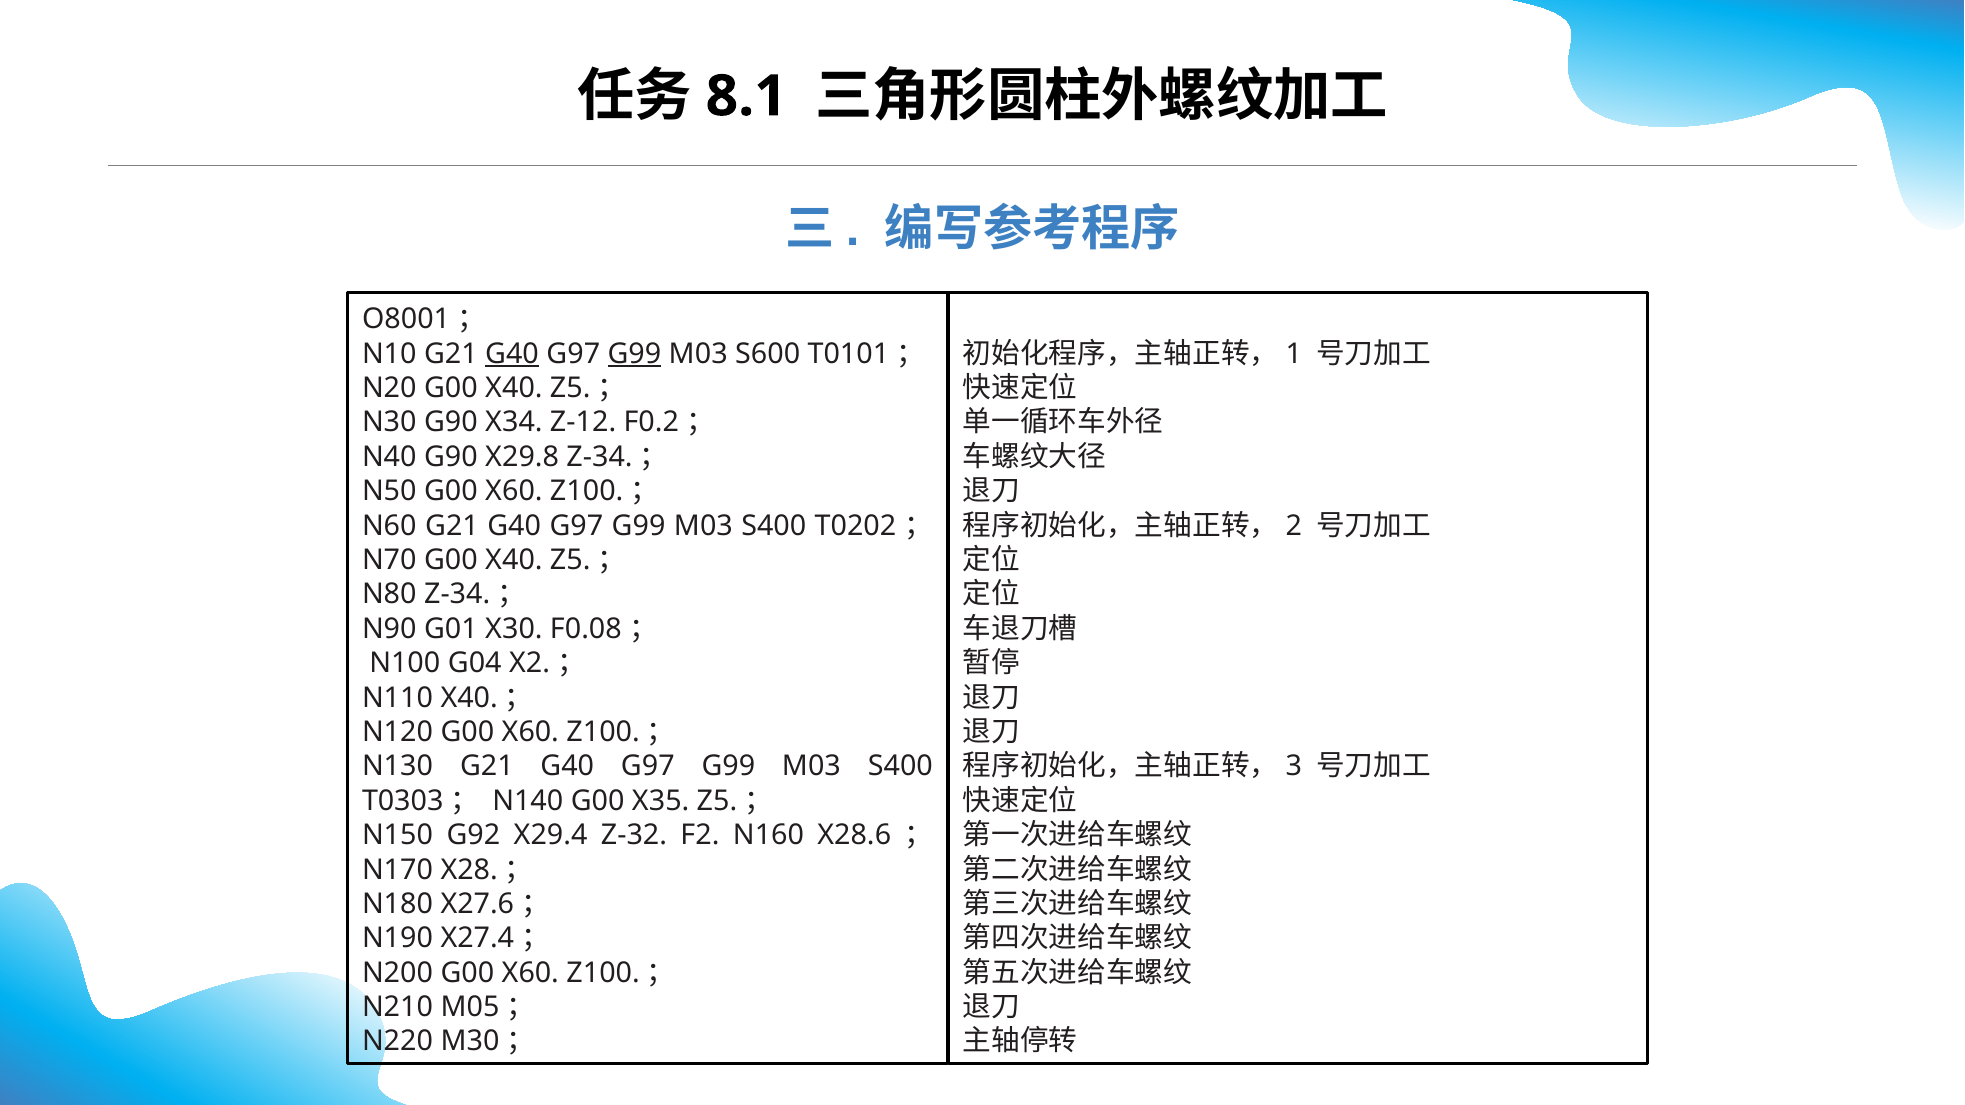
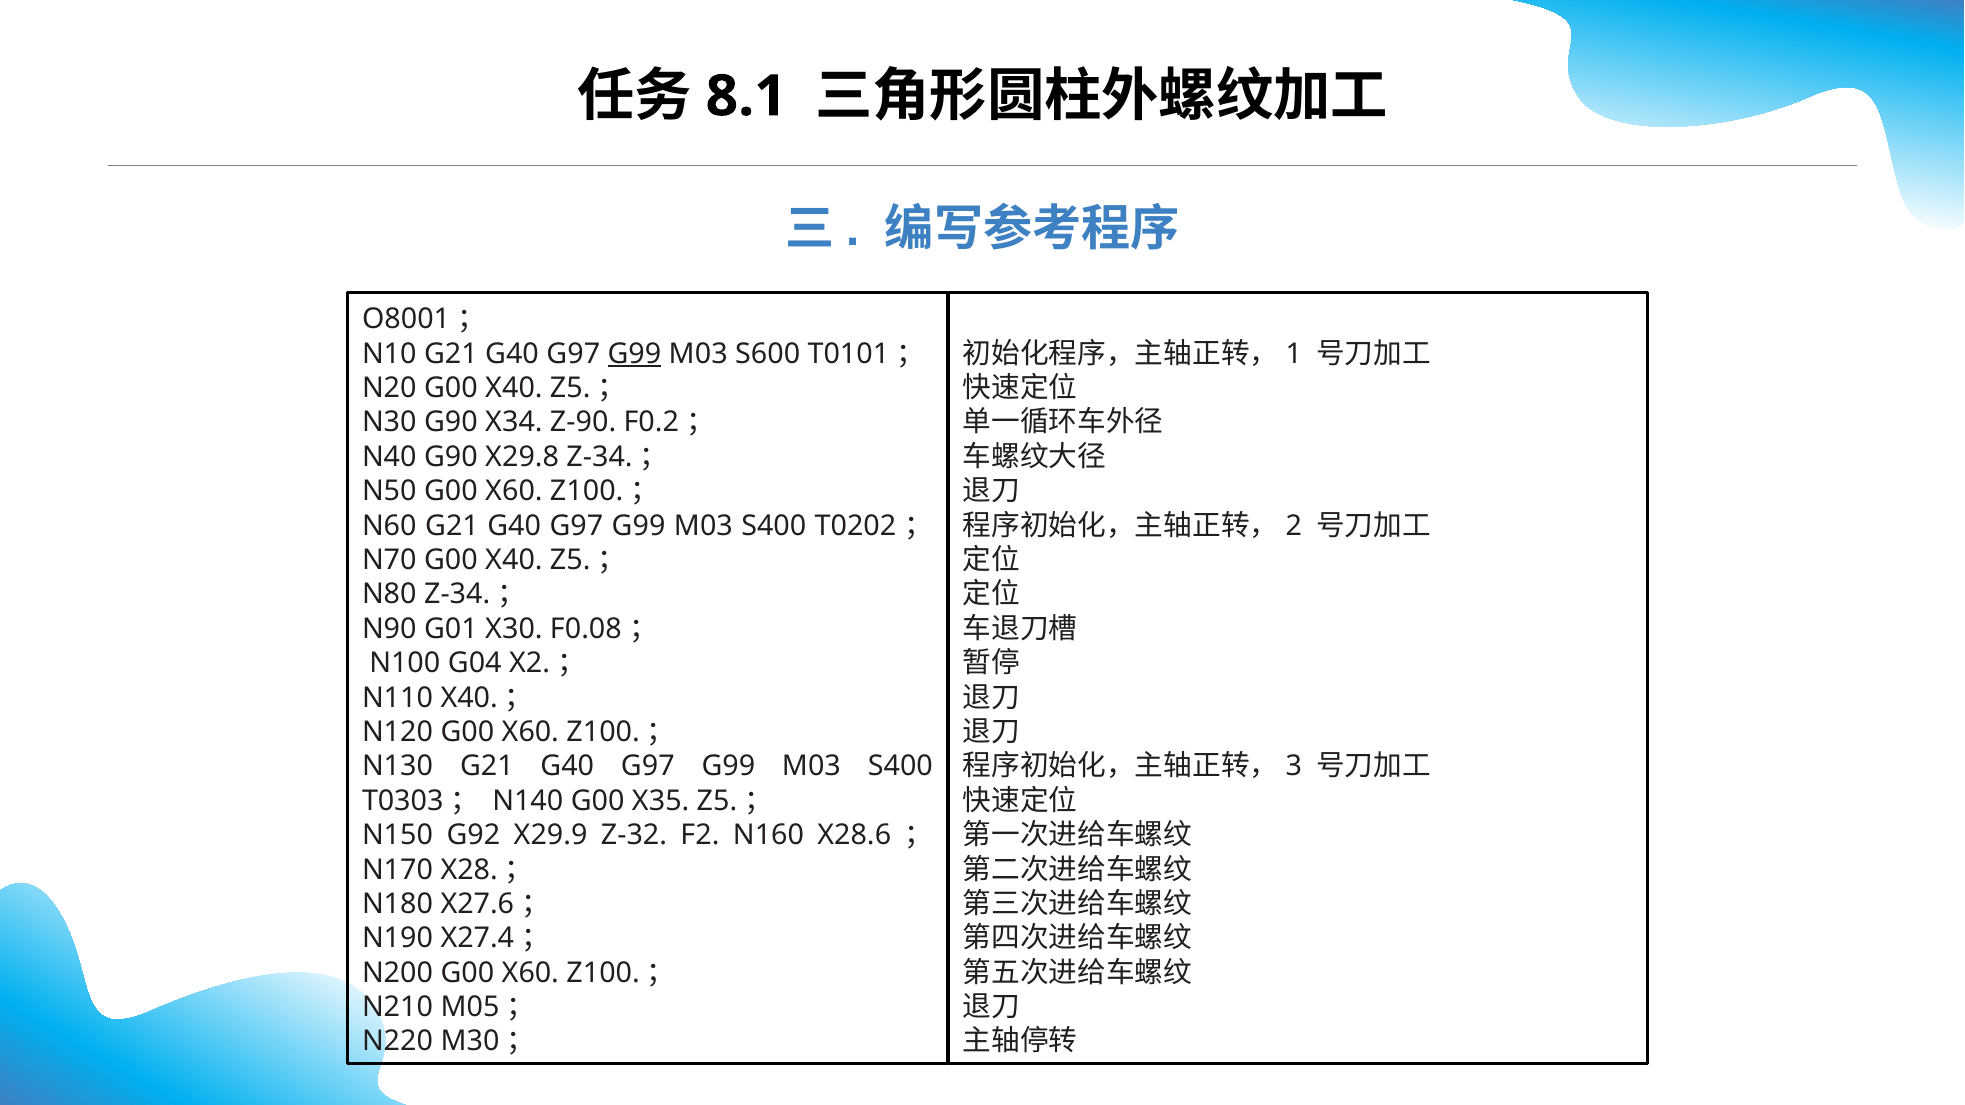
G40 at (512, 354) underline: present -> none
Z-12: Z-12 -> Z-90
X29.4: X29.4 -> X29.9
